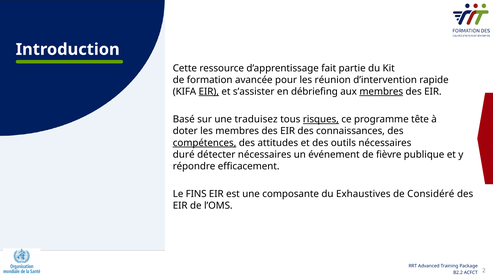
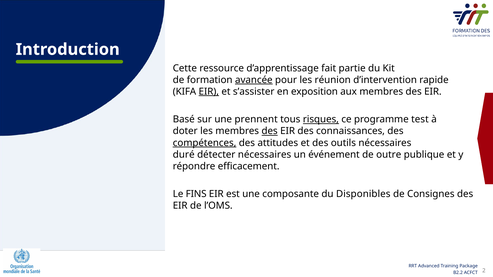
avancée underline: none -> present
débriefing: débriefing -> exposition
membres at (381, 92) underline: present -> none
traduisez: traduisez -> prennent
tête: tête -> test
des at (270, 131) underline: none -> present
fièvre: fièvre -> outre
Exhaustives: Exhaustives -> Disponibles
Considéré: Considéré -> Consignes
